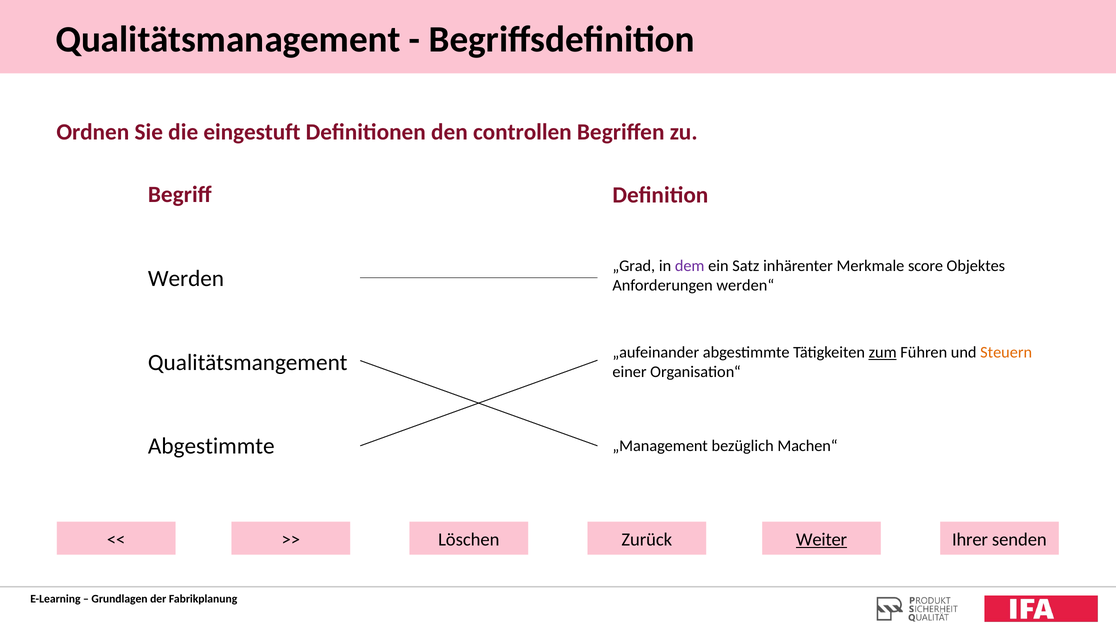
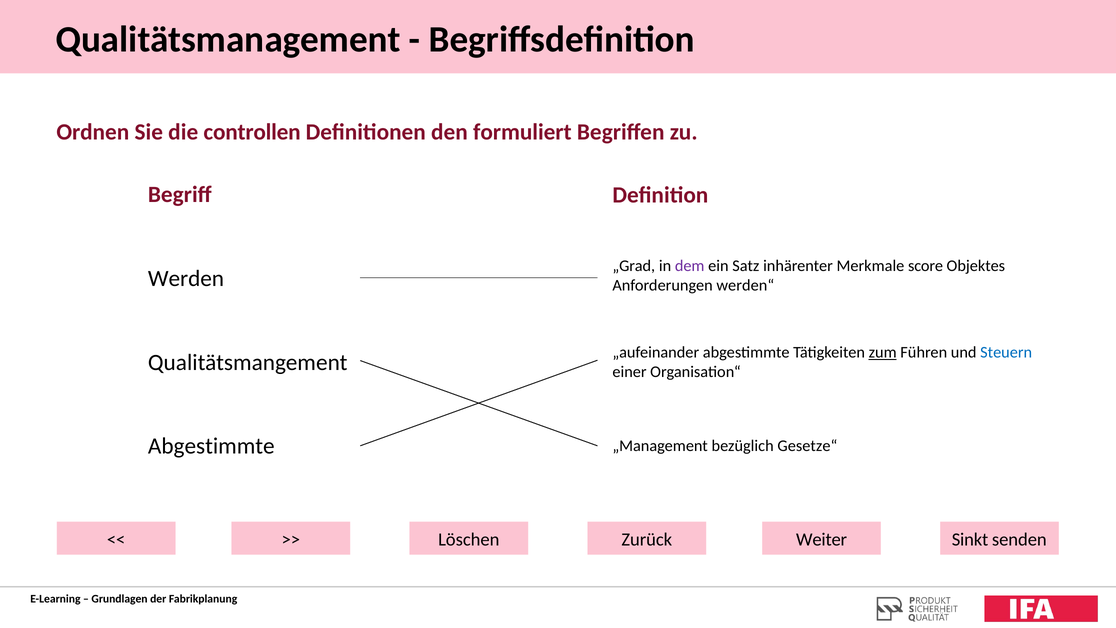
eingestuft: eingestuft -> controllen
controllen: controllen -> formuliert
Steuern colour: orange -> blue
Machen“: Machen“ -> Gesetze“
Weiter underline: present -> none
Ihrer: Ihrer -> Sinkt
